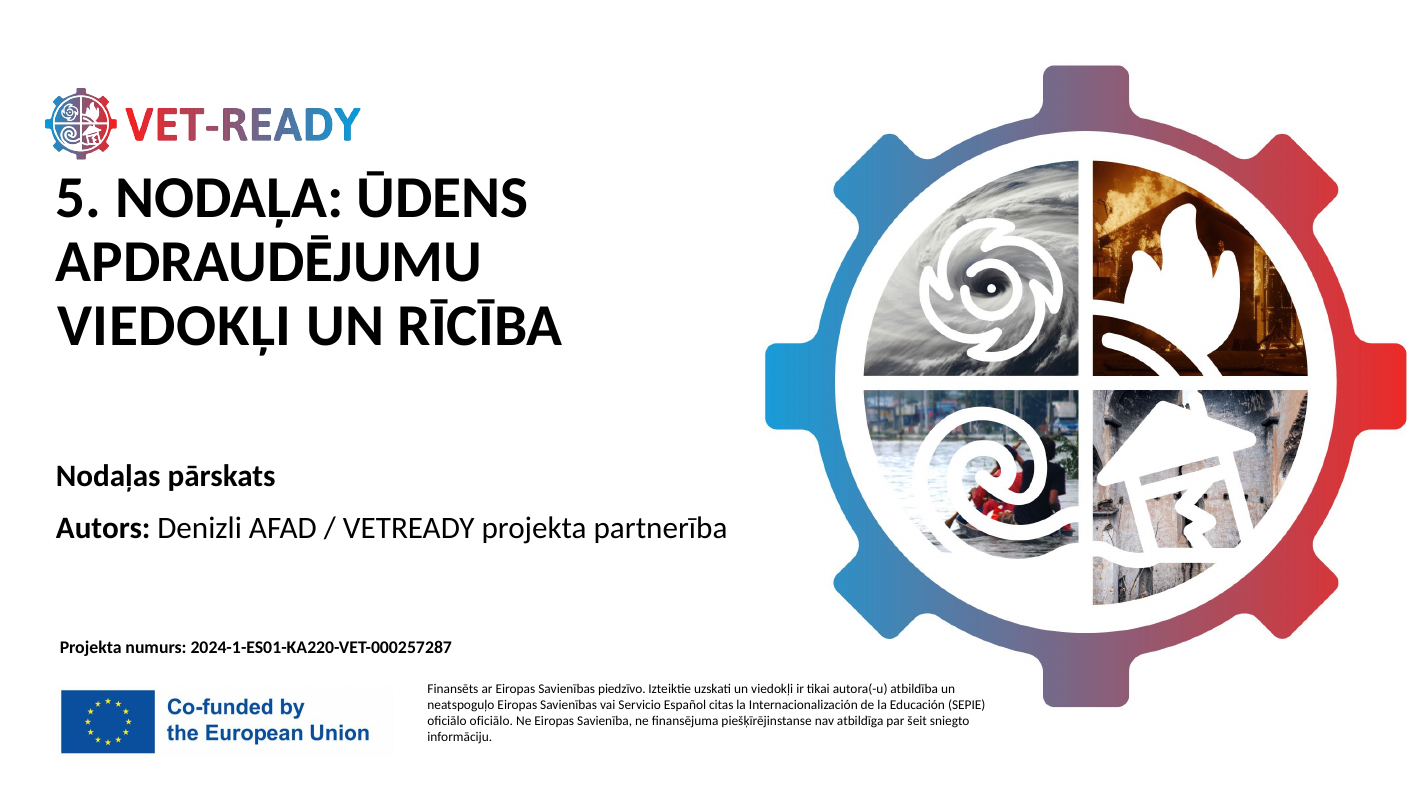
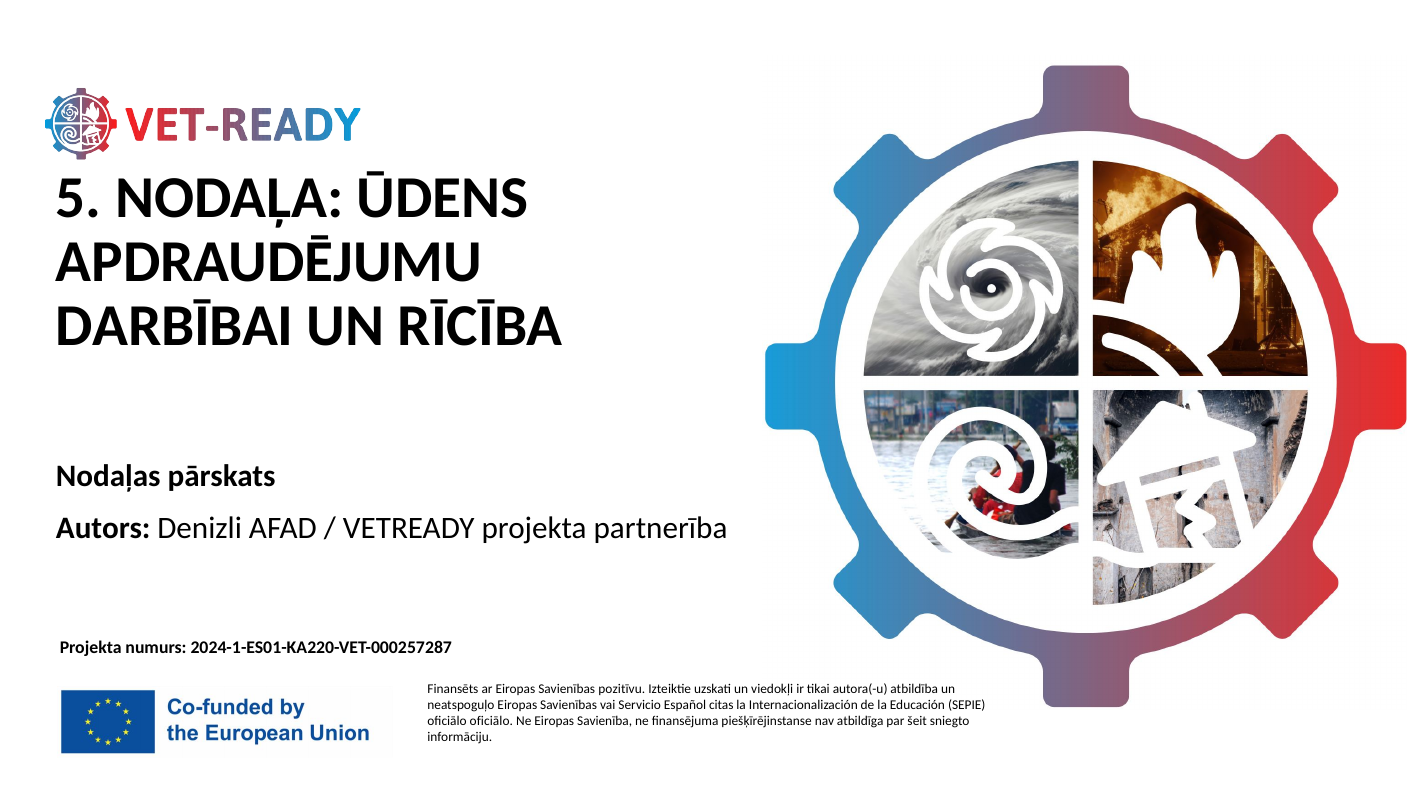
VIEDOKĻI at (174, 326): VIEDOKĻI -> DARBĪBAI
piedzīvo: piedzīvo -> pozitīvu
